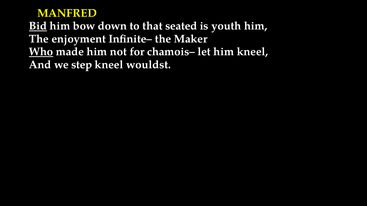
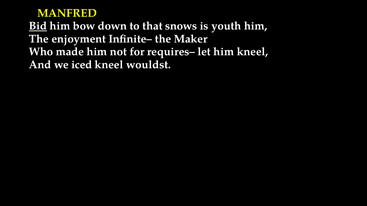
seated: seated -> snows
Who underline: present -> none
chamois–: chamois– -> requires–
step: step -> iced
